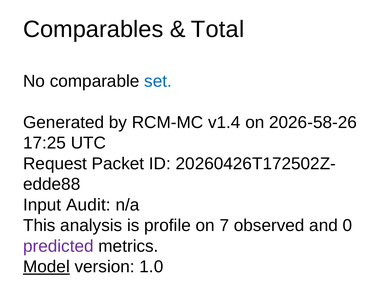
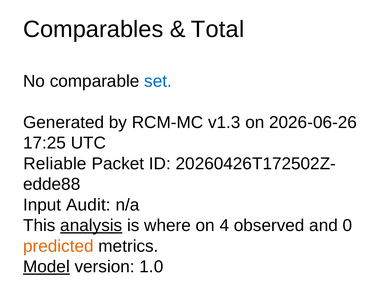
v1.4: v1.4 -> v1.3
2026-58-26: 2026-58-26 -> 2026-06-26
Request: Request -> Reliable
analysis underline: none -> present
profile: profile -> where
7: 7 -> 4
predicted colour: purple -> orange
